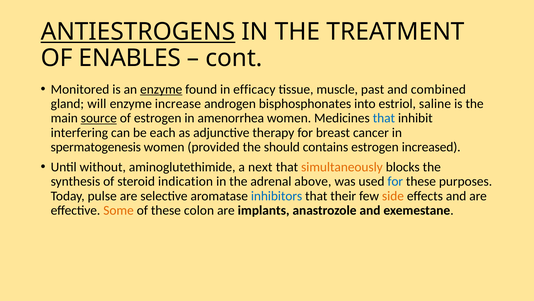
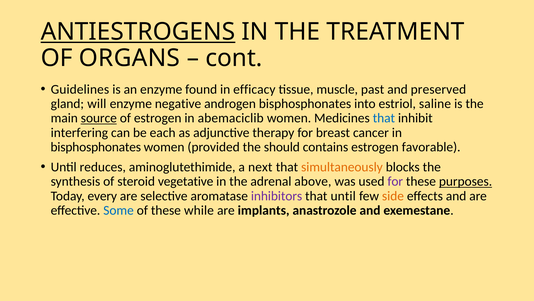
ENABLES: ENABLES -> ORGANS
Monitored: Monitored -> Guidelines
enzyme at (161, 89) underline: present -> none
combined: combined -> preserved
increase: increase -> negative
amenorrhea: amenorrhea -> abemaciclib
spermatogenesis at (96, 147): spermatogenesis -> bisphosphonates
increased: increased -> favorable
without: without -> reduces
indication: indication -> vegetative
for at (395, 181) colour: blue -> purple
purposes underline: none -> present
pulse: pulse -> every
inhibitors colour: blue -> purple
that their: their -> until
Some colour: orange -> blue
colon: colon -> while
